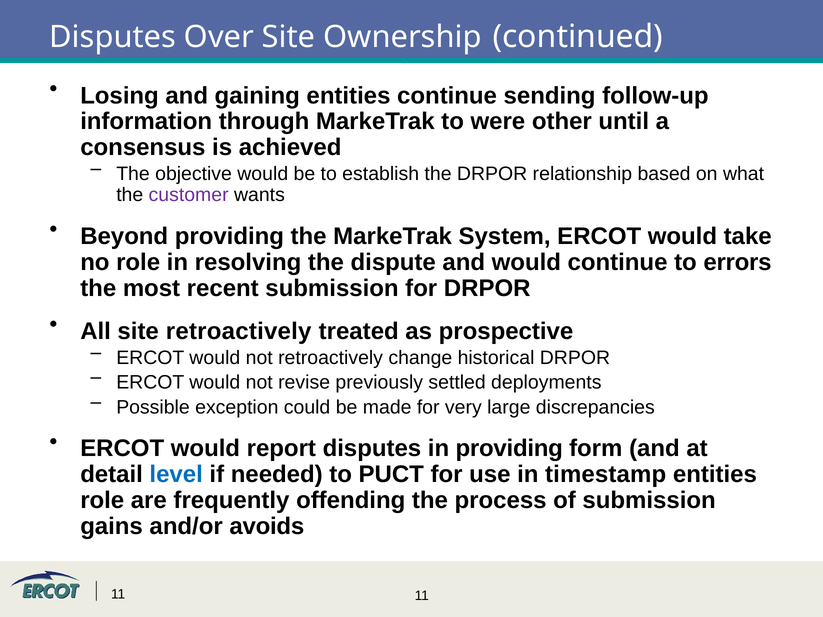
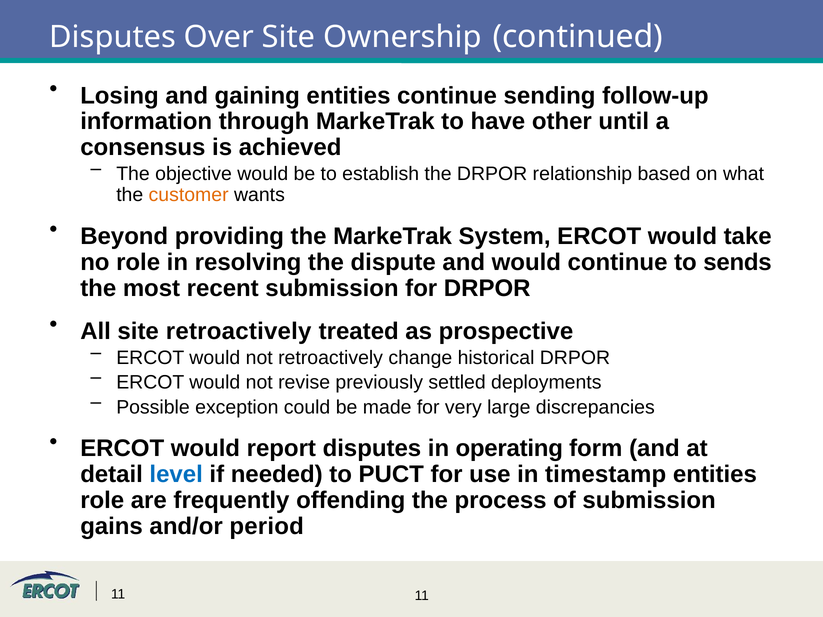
were: were -> have
customer colour: purple -> orange
errors: errors -> sends
in providing: providing -> operating
avoids: avoids -> period
